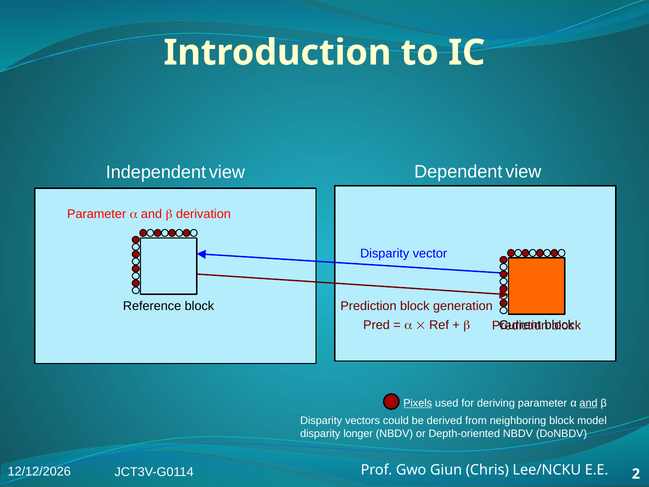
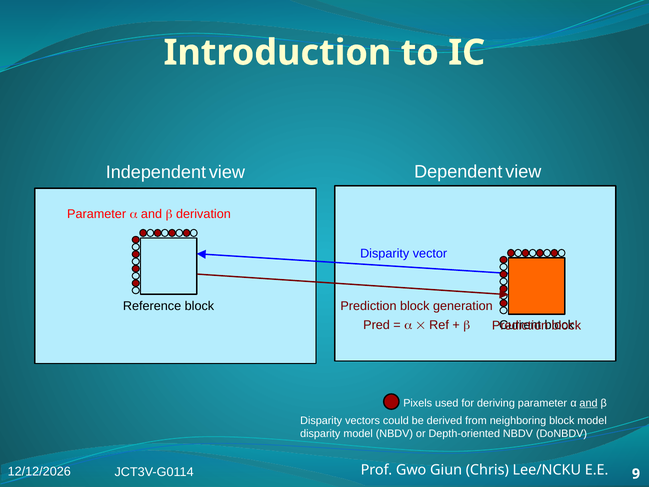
Pixels underline: present -> none
disparity longer: longer -> model
2: 2 -> 9
